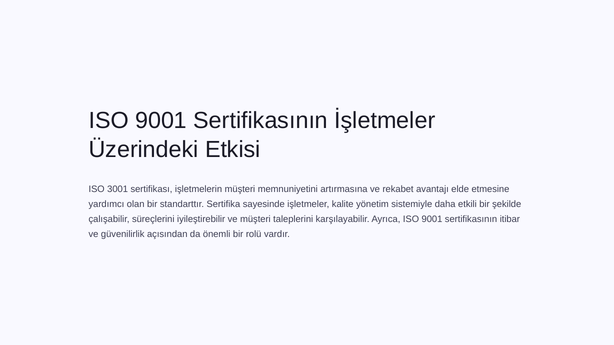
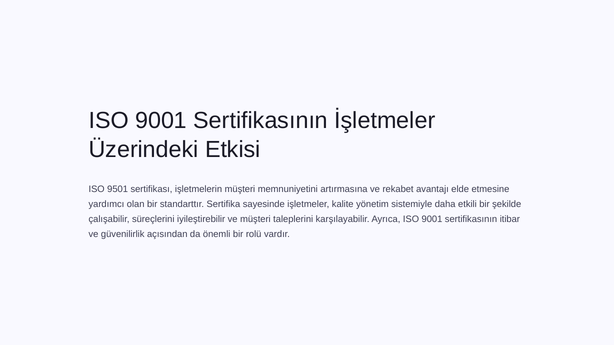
3001: 3001 -> 9501
